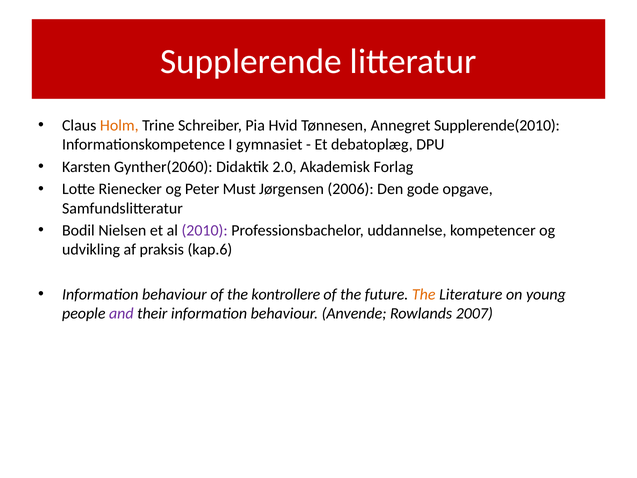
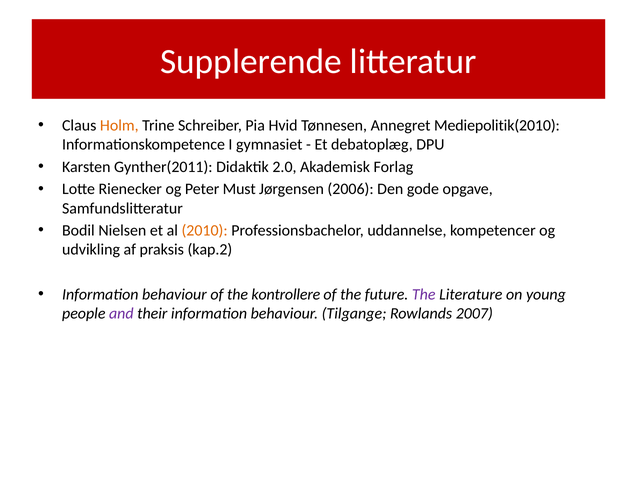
Supplerende(2010: Supplerende(2010 -> Mediepolitik(2010
Gynther(2060: Gynther(2060 -> Gynther(2011
2010 colour: purple -> orange
kap.6: kap.6 -> kap.2
The at (424, 294) colour: orange -> purple
Anvende: Anvende -> Tilgange
